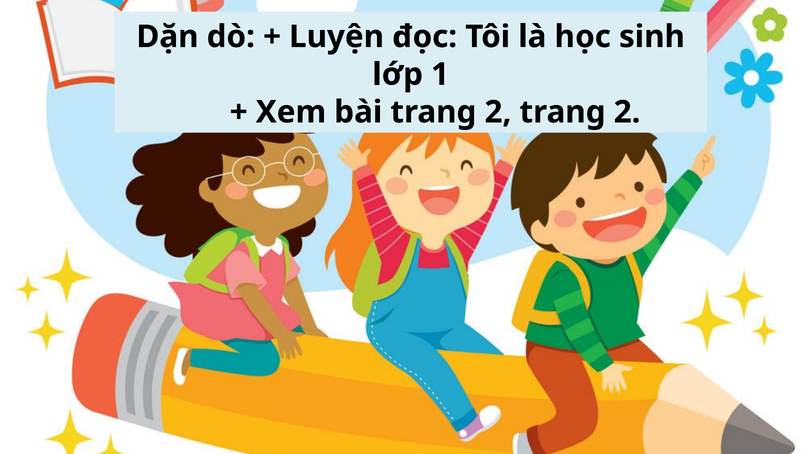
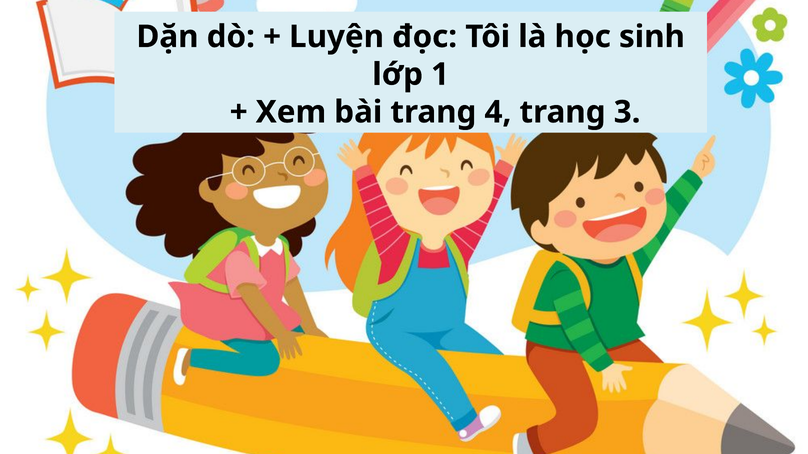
bài trang 2: 2 -> 4
2 at (627, 112): 2 -> 3
